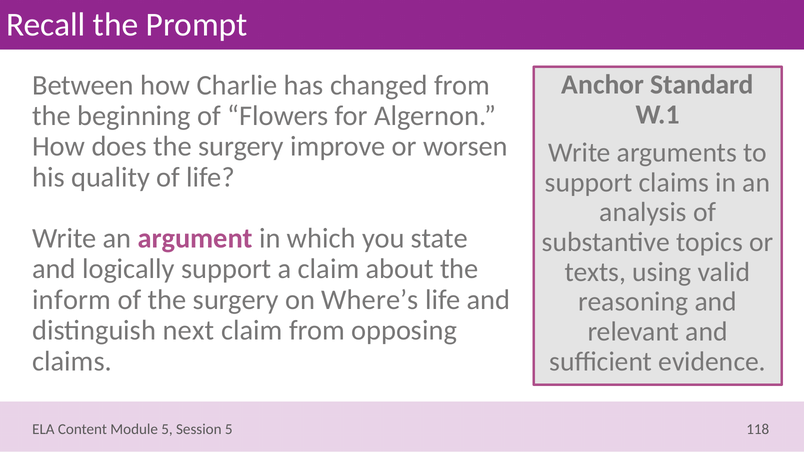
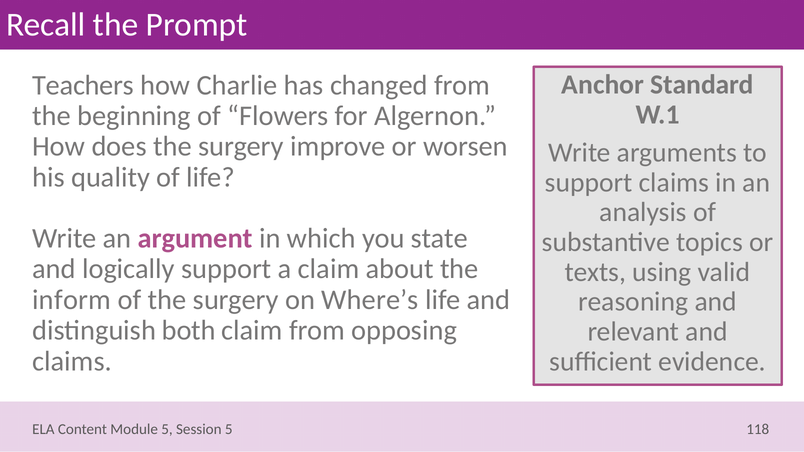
Between: Between -> Teachers
next: next -> both
